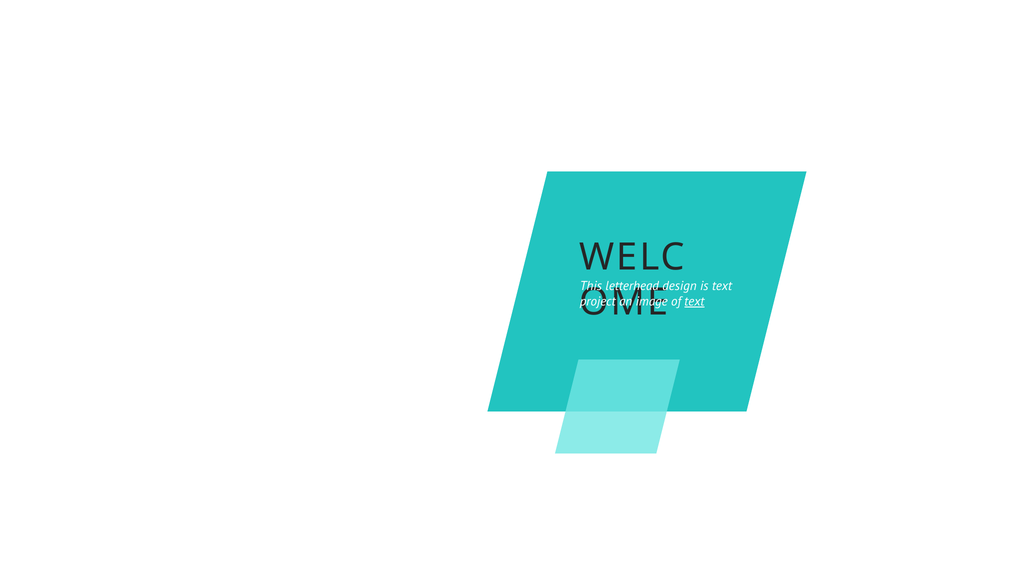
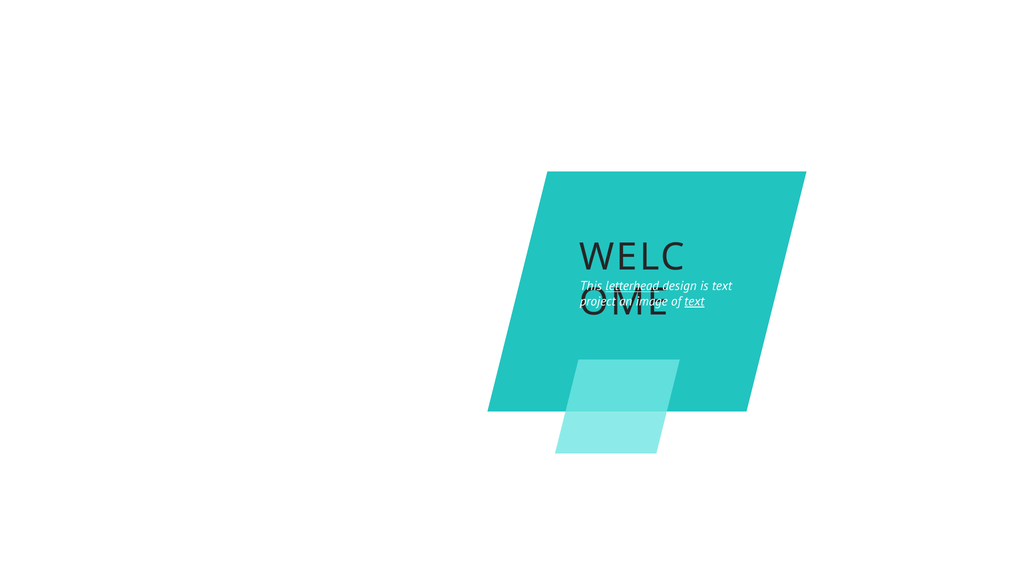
letterhead underline: none -> present
